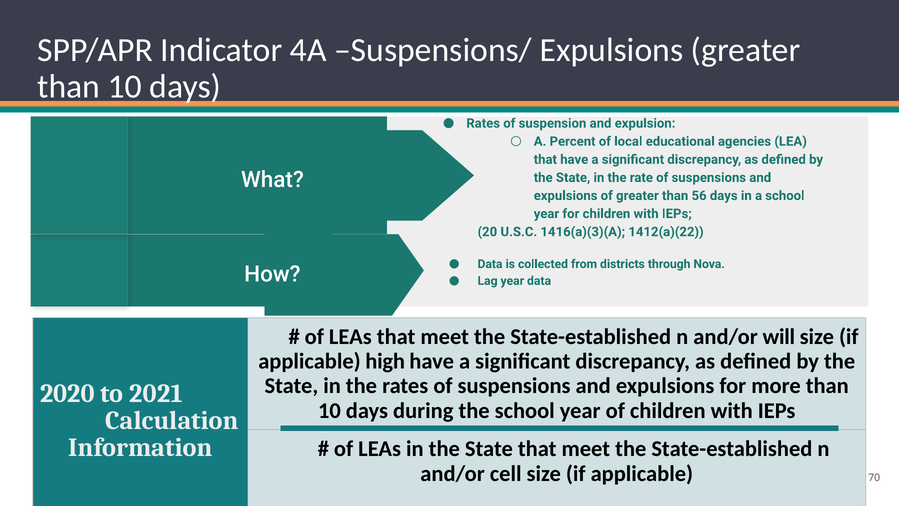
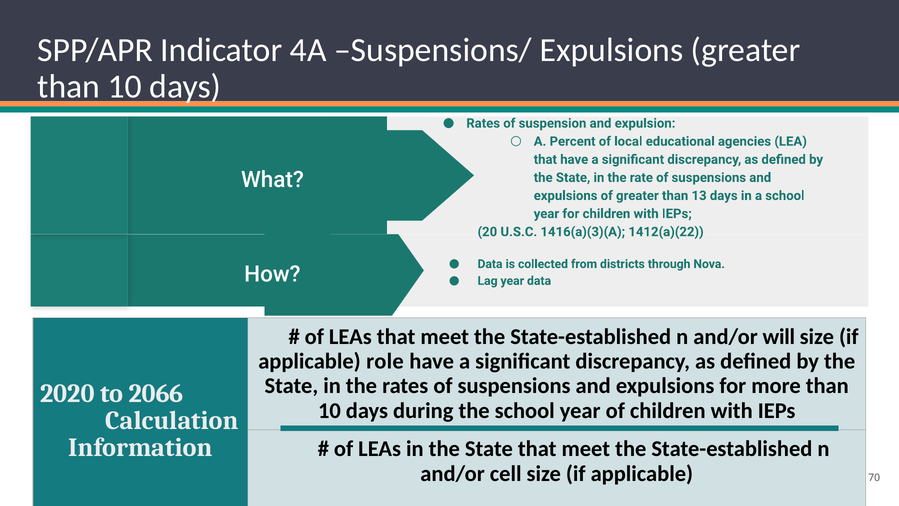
56: 56 -> 13
high: high -> role
2021: 2021 -> 2066
